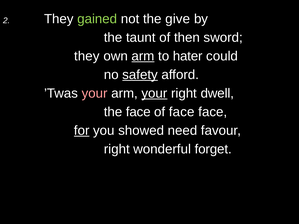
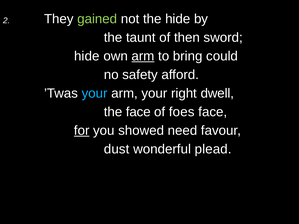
the give: give -> hide
they at (87, 56): they -> hide
hater: hater -> bring
safety underline: present -> none
your at (95, 93) colour: pink -> light blue
your at (154, 93) underline: present -> none
of face: face -> foes
right at (117, 149): right -> dust
forget: forget -> plead
